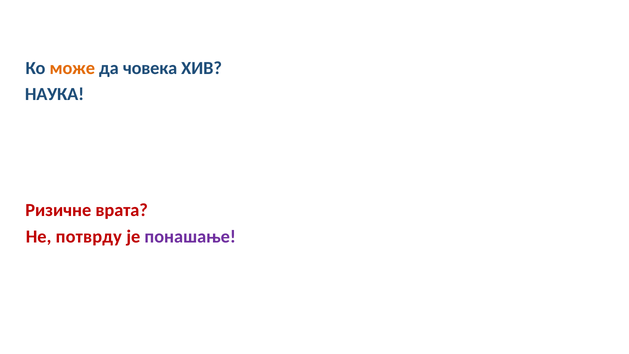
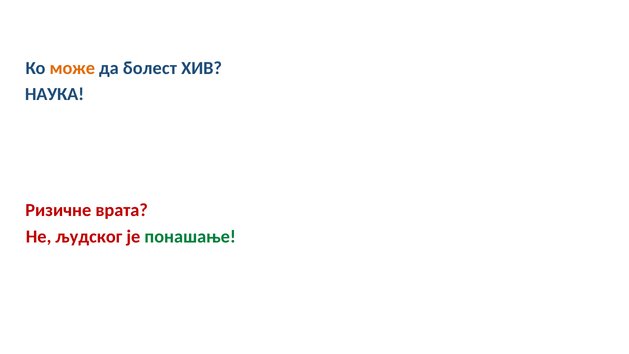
човека: човека -> болест
потврду: потврду -> људског
понашање colour: purple -> green
